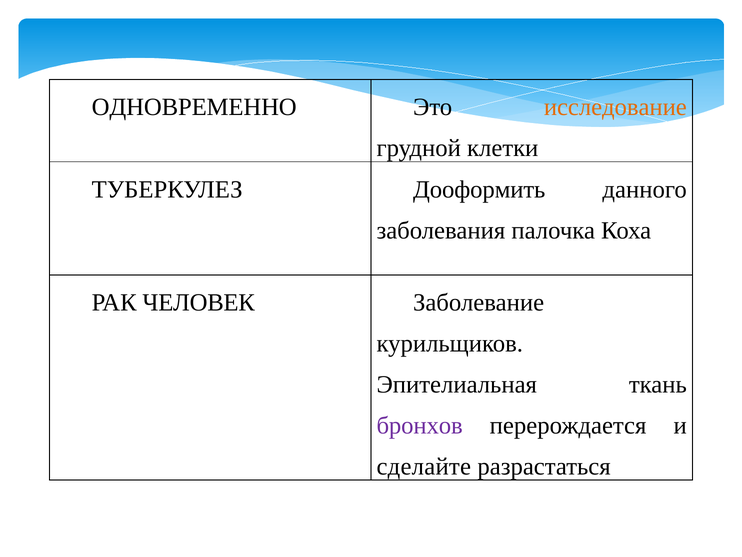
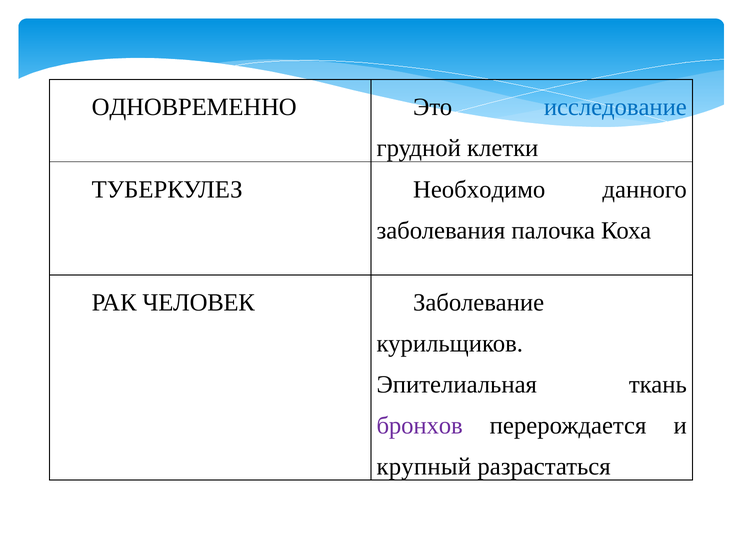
исследование colour: orange -> blue
Дооформить: Дооформить -> Необходимо
сделайте: сделайте -> крупный
